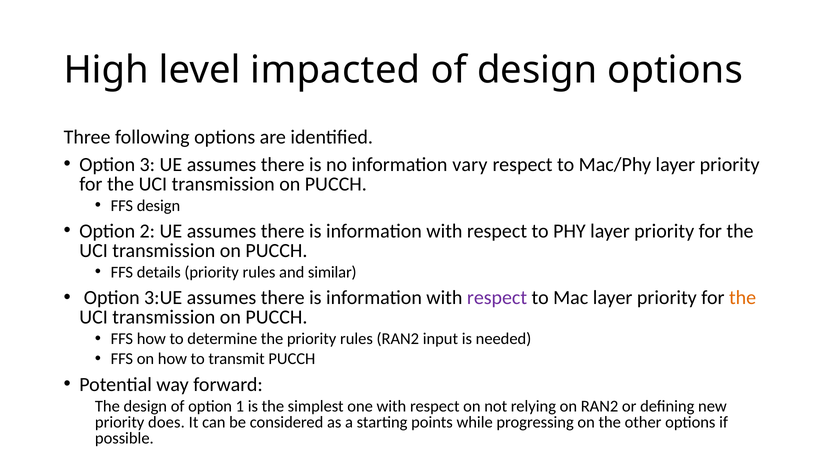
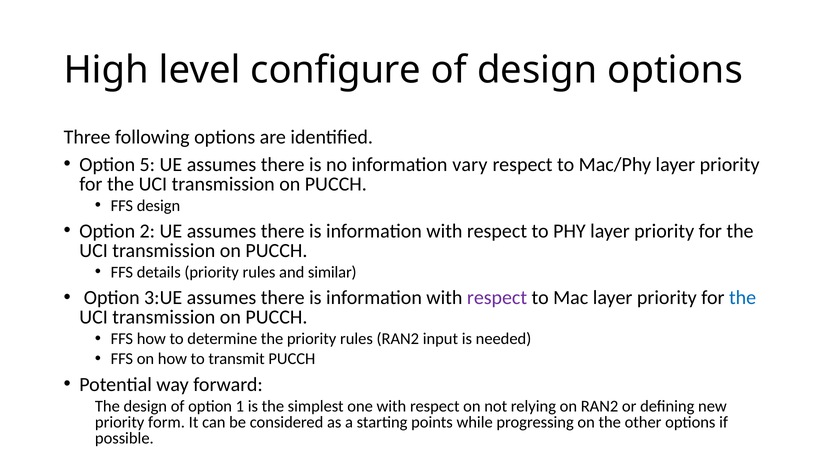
impacted: impacted -> configure
3: 3 -> 5
the at (743, 298) colour: orange -> blue
does: does -> form
